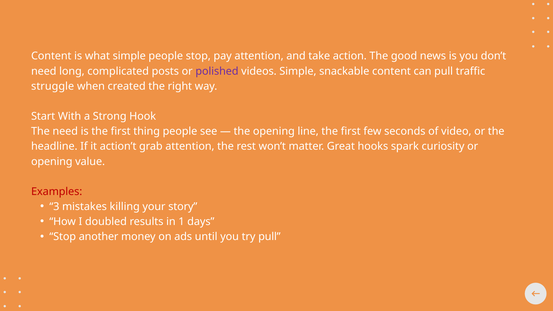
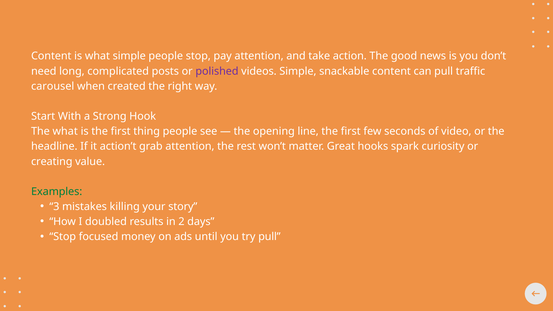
struggle: struggle -> carousel
The need: need -> what
opening at (52, 162): opening -> creating
Examples colour: red -> green
1: 1 -> 2
another: another -> focused
